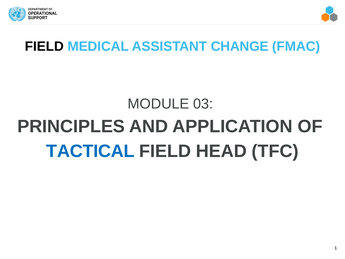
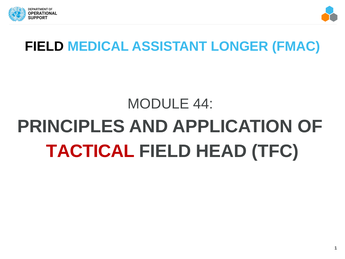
CHANGE: CHANGE -> LONGER
03: 03 -> 44
TACTICAL colour: blue -> red
